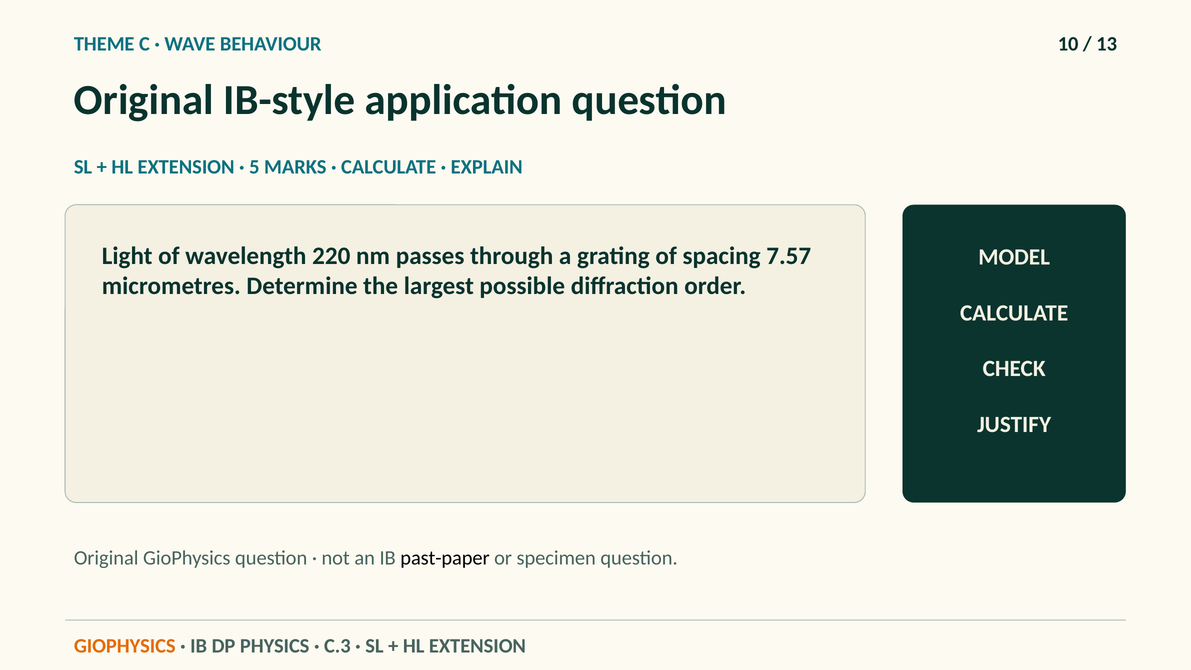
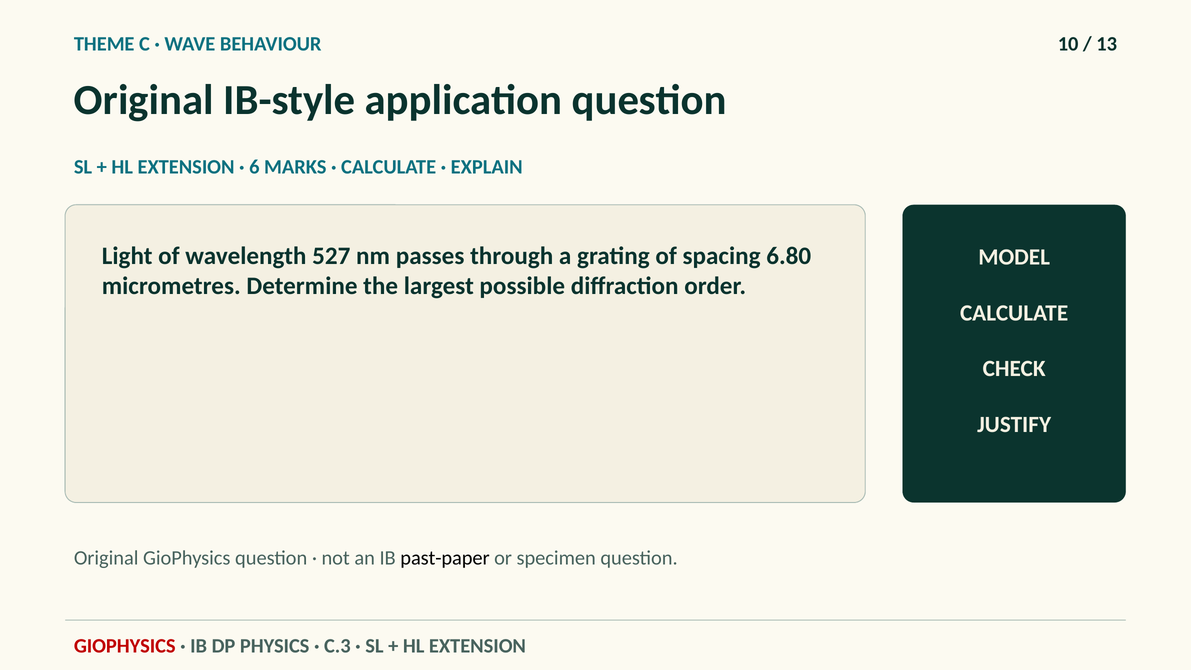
5: 5 -> 6
220: 220 -> 527
7.57: 7.57 -> 6.80
GIOPHYSICS at (125, 646) colour: orange -> red
